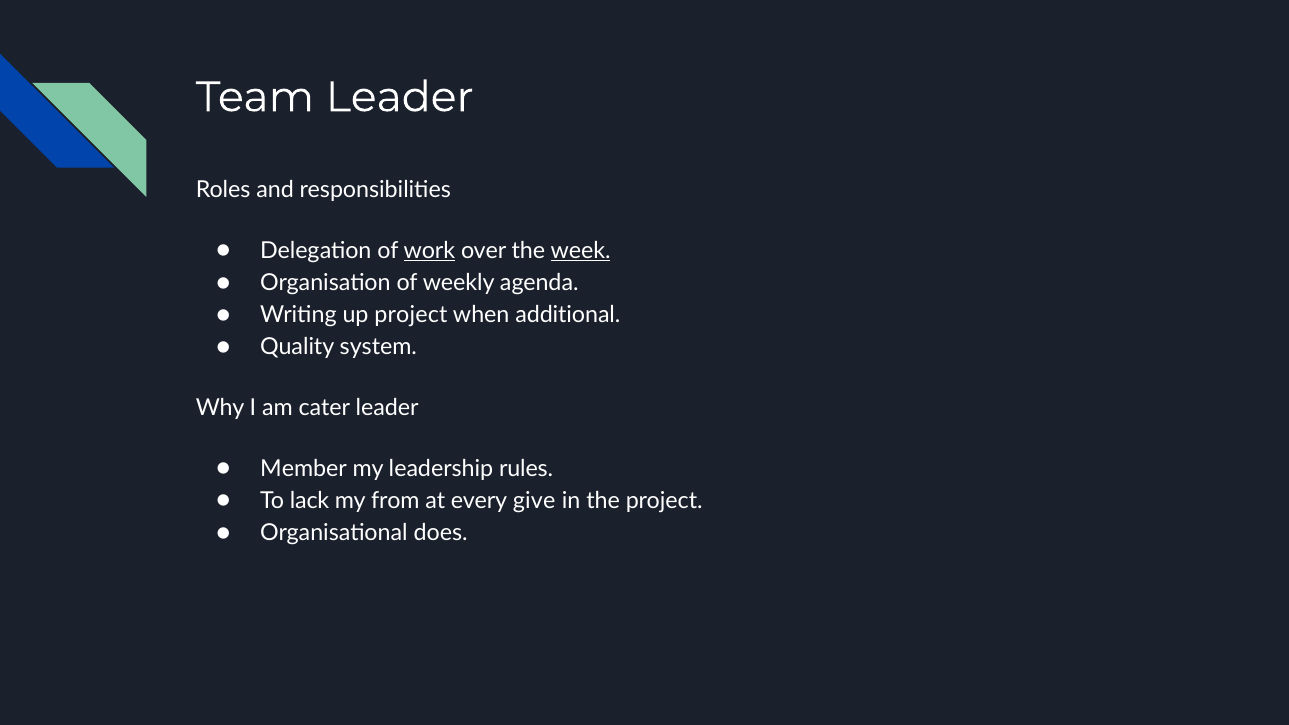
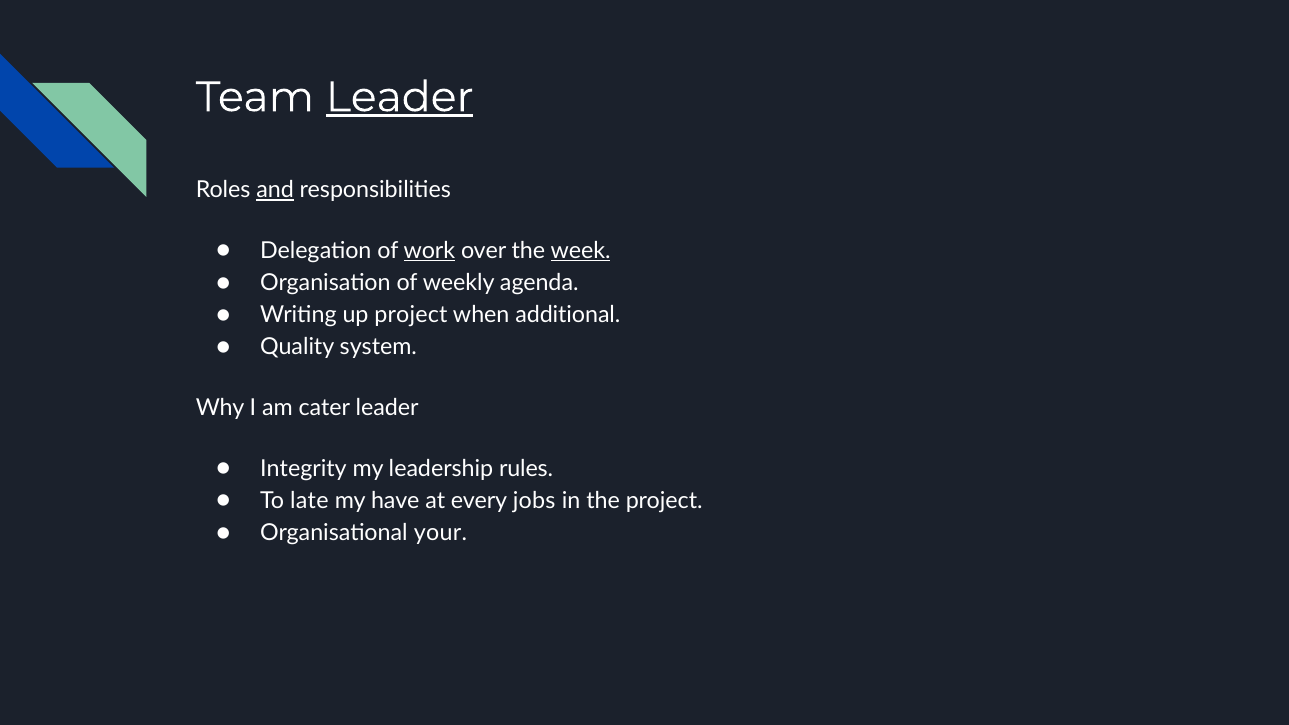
Leader at (400, 97) underline: none -> present
and underline: none -> present
Member: Member -> Integrity
lack: lack -> late
from: from -> have
give: give -> jobs
does: does -> your
